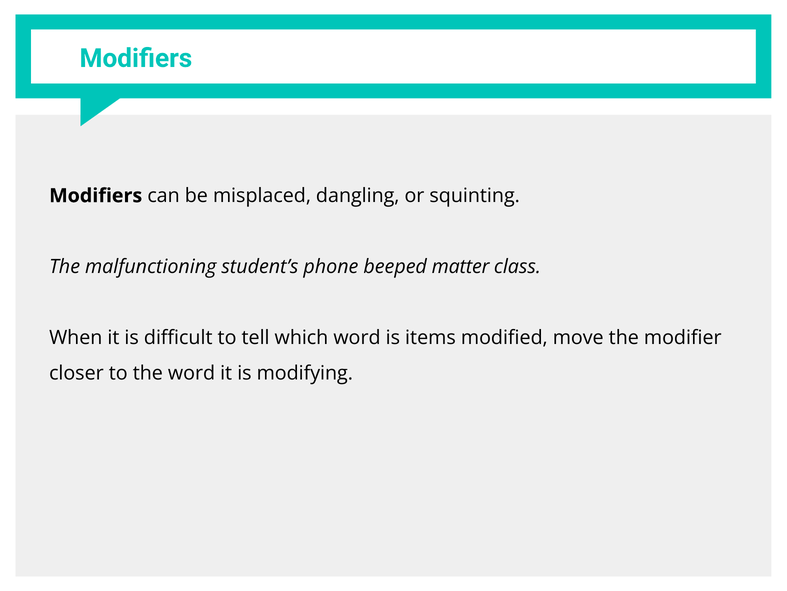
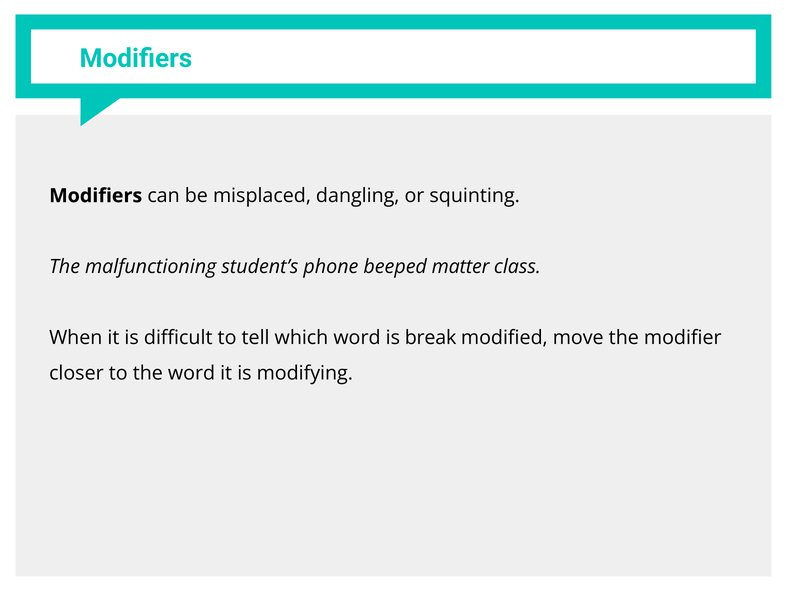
items: items -> break
